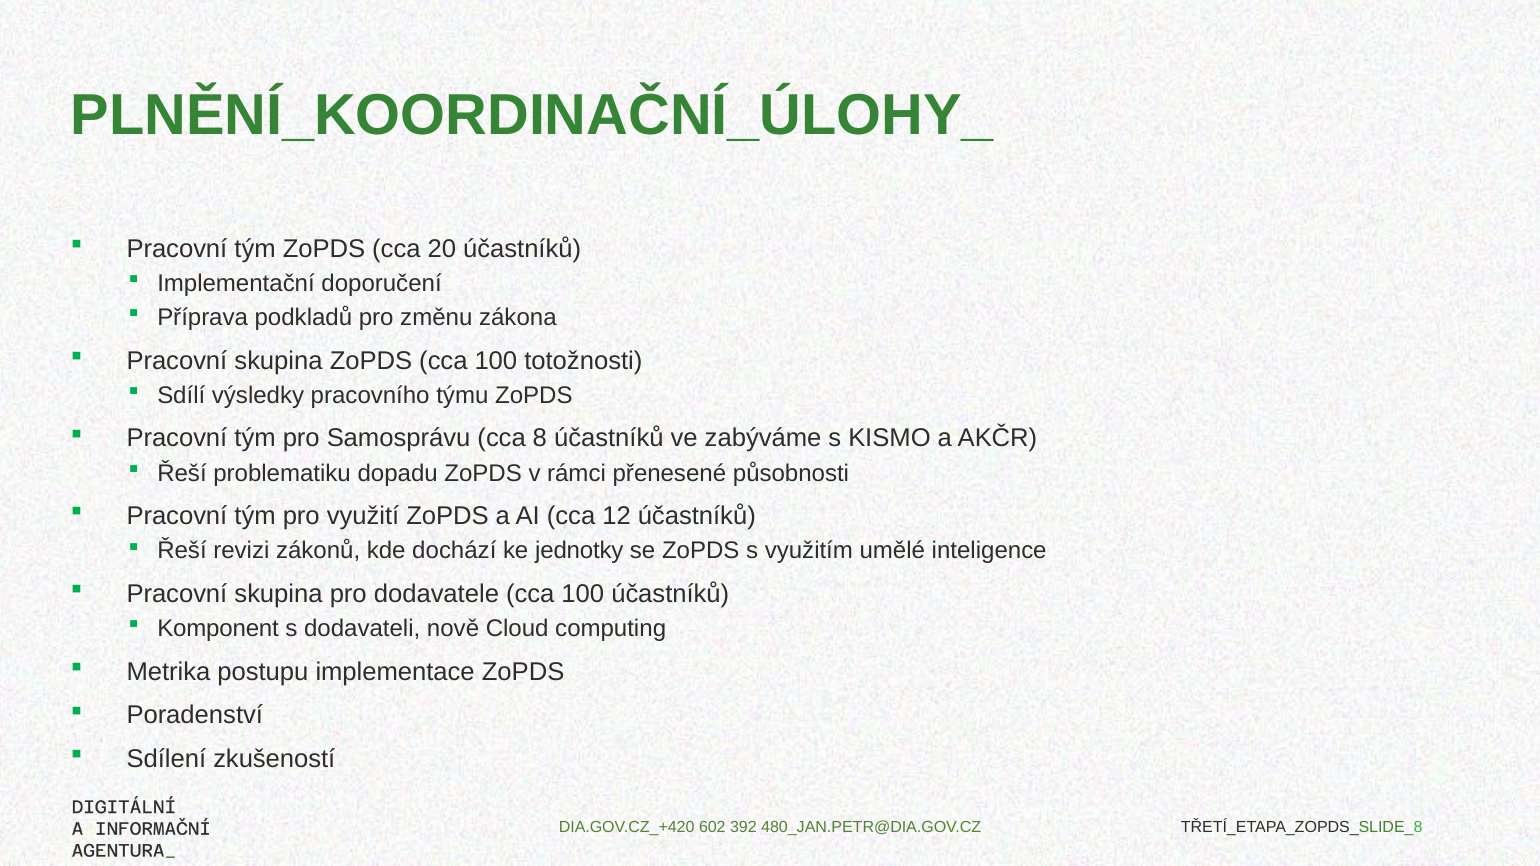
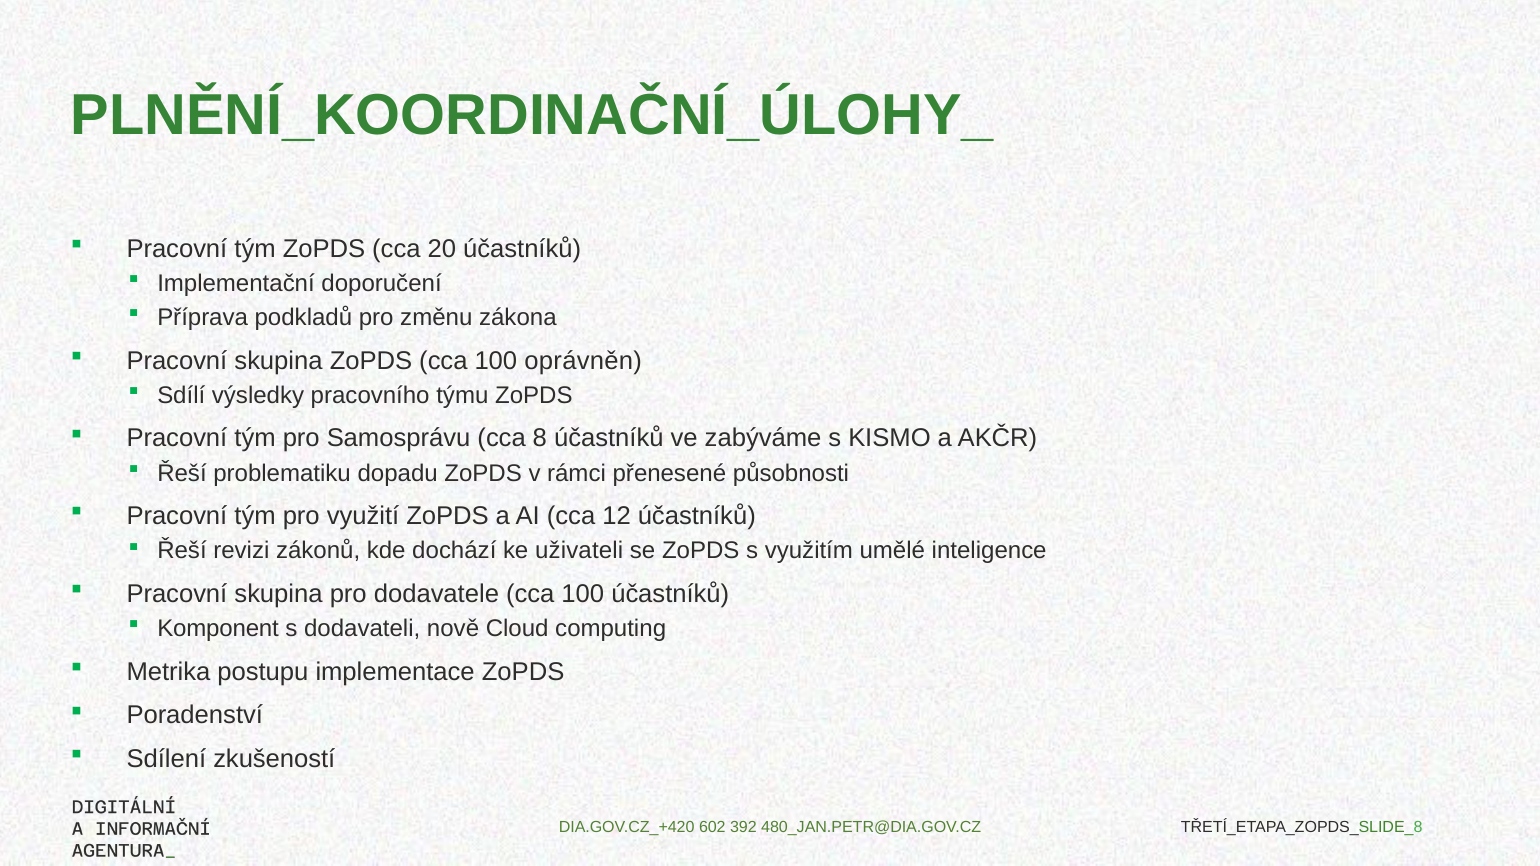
totožnosti: totožnosti -> oprávněn
jednotky: jednotky -> uživateli
